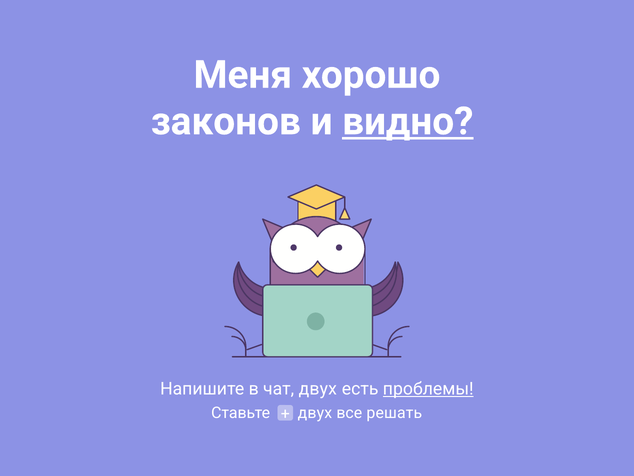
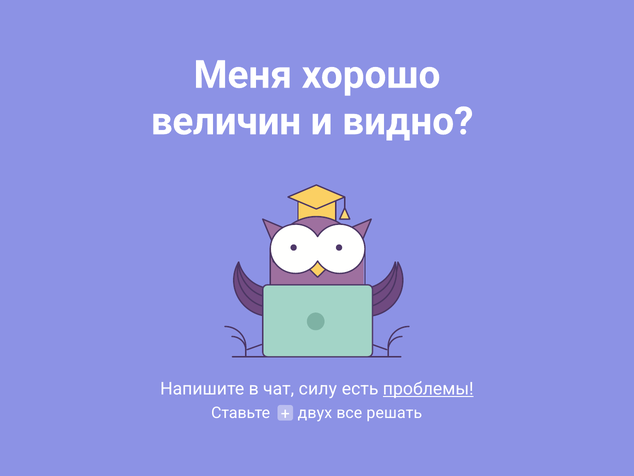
законов: законов -> величин
видно underline: present -> none
чат двух: двух -> силу
